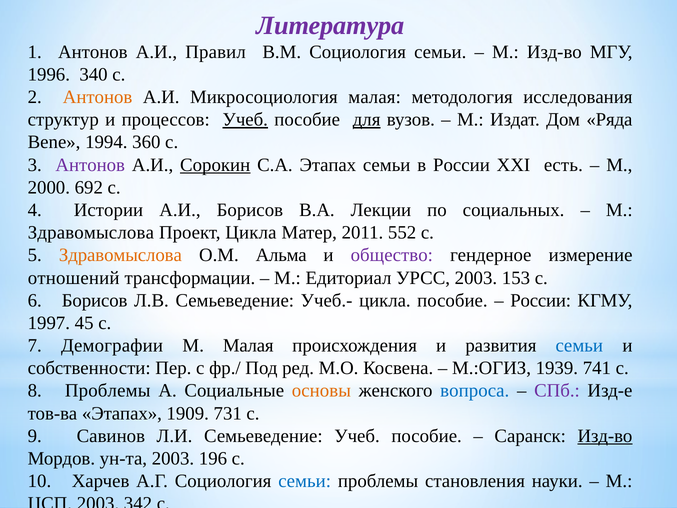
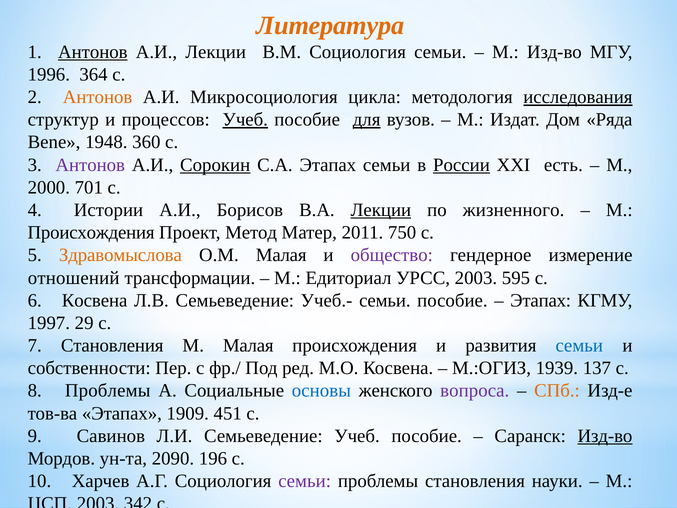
Литература colour: purple -> orange
Антонов at (93, 52) underline: none -> present
А.И Правил: Правил -> Лекции
340: 340 -> 364
Микросоциология малая: малая -> цикла
исследования underline: none -> present
1994: 1994 -> 1948
России at (461, 165) underline: none -> present
692: 692 -> 701
Лекции at (381, 210) underline: none -> present
социальных: социальных -> жизненного
Здравомыслова at (91, 232): Здравомыслова -> Происхождения
Проект Цикла: Цикла -> Метод
552: 552 -> 750
О.М Альма: Альма -> Малая
153: 153 -> 595
6 Борисов: Борисов -> Косвена
Учеб.- цикла: цикла -> семьи
России at (541, 300): России -> Этапах
45: 45 -> 29
7 Демографии: Демографии -> Становления
741: 741 -> 137
основы colour: orange -> blue
вопроса colour: blue -> purple
СПб colour: purple -> orange
731: 731 -> 451
ун-та 2003: 2003 -> 2090
семьи at (305, 481) colour: blue -> purple
